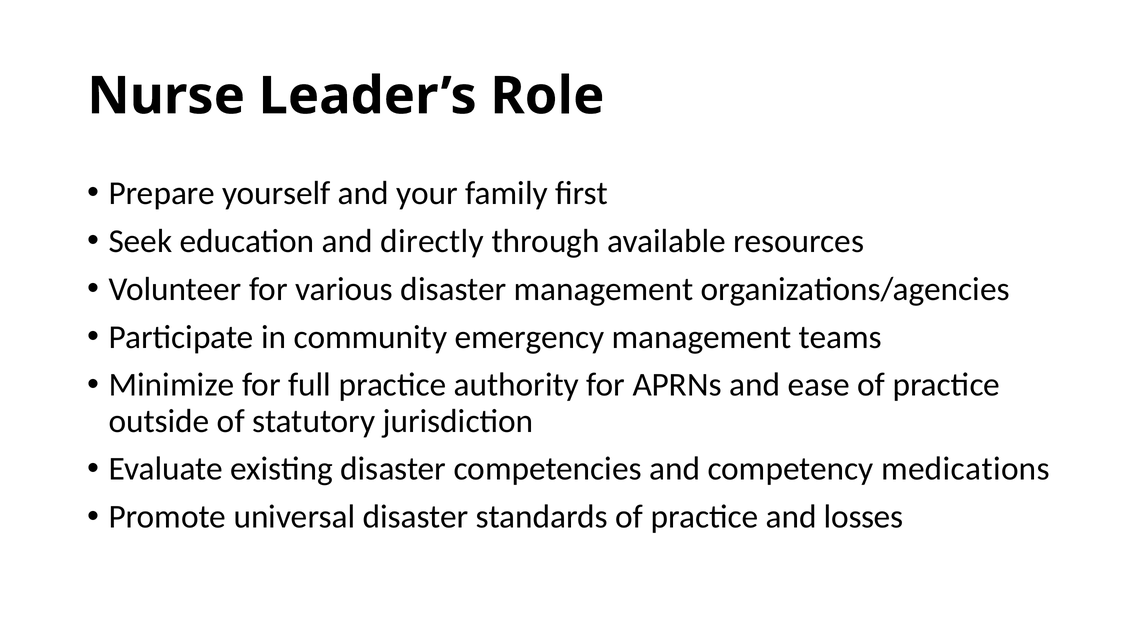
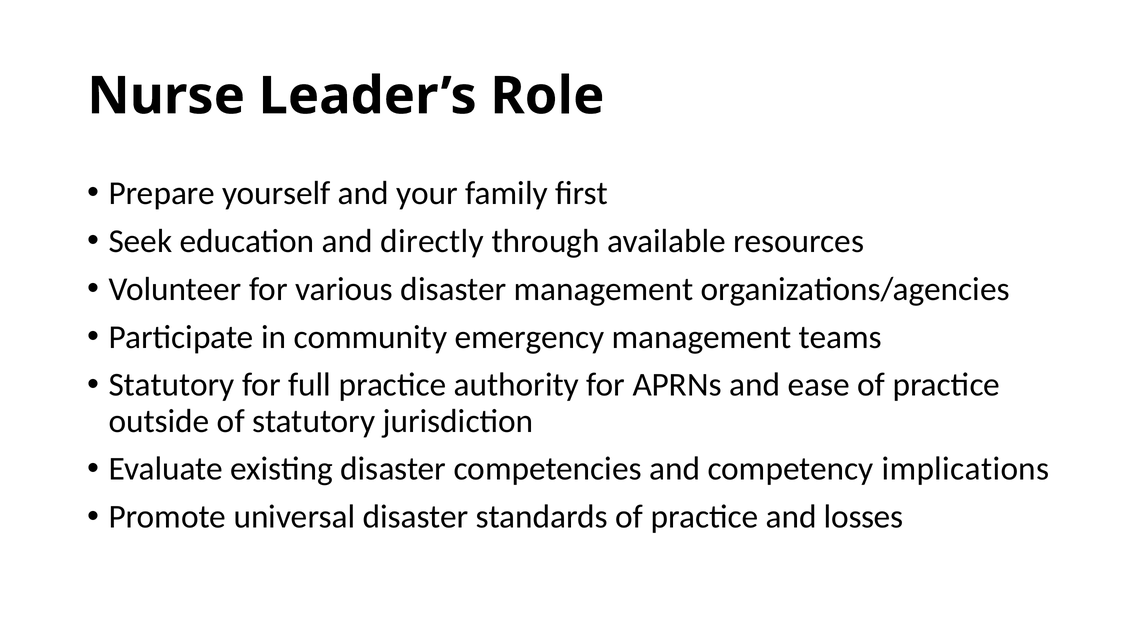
Minimize at (172, 385): Minimize -> Statutory
medications: medications -> implications
